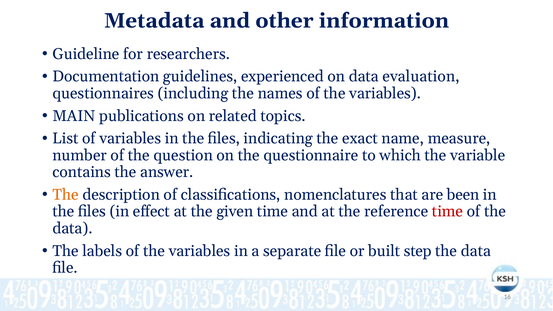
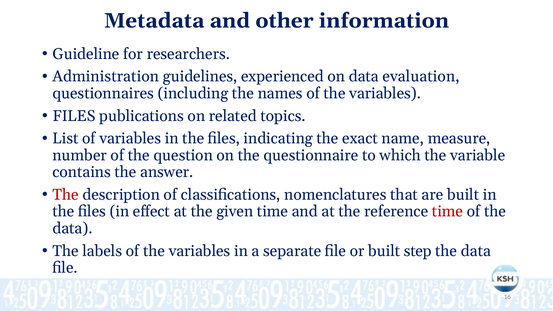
Documentation: Documentation -> Administration
MAIN at (74, 116): MAIN -> FILES
The at (66, 195) colour: orange -> red
are been: been -> built
